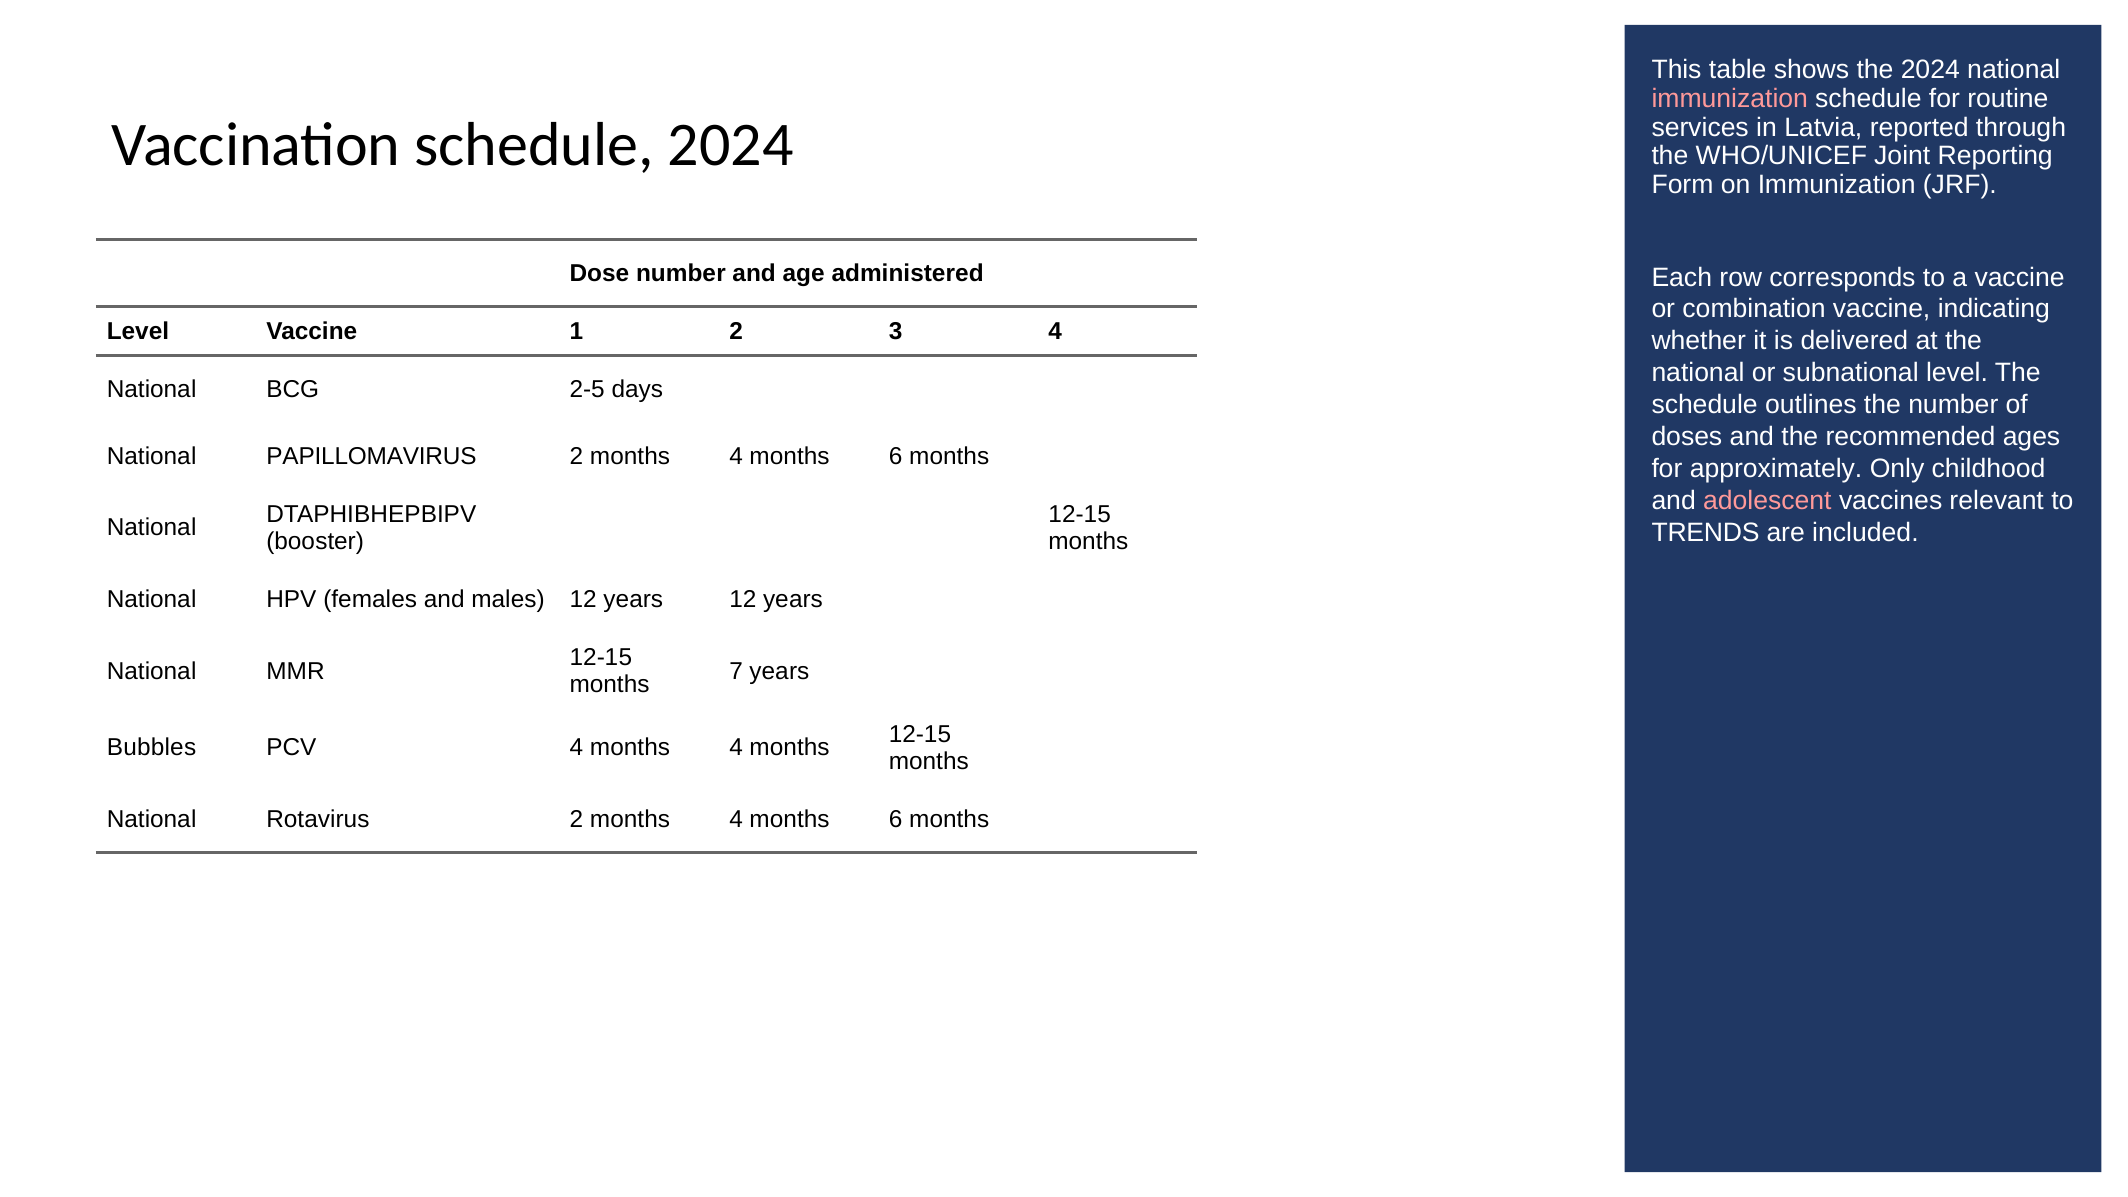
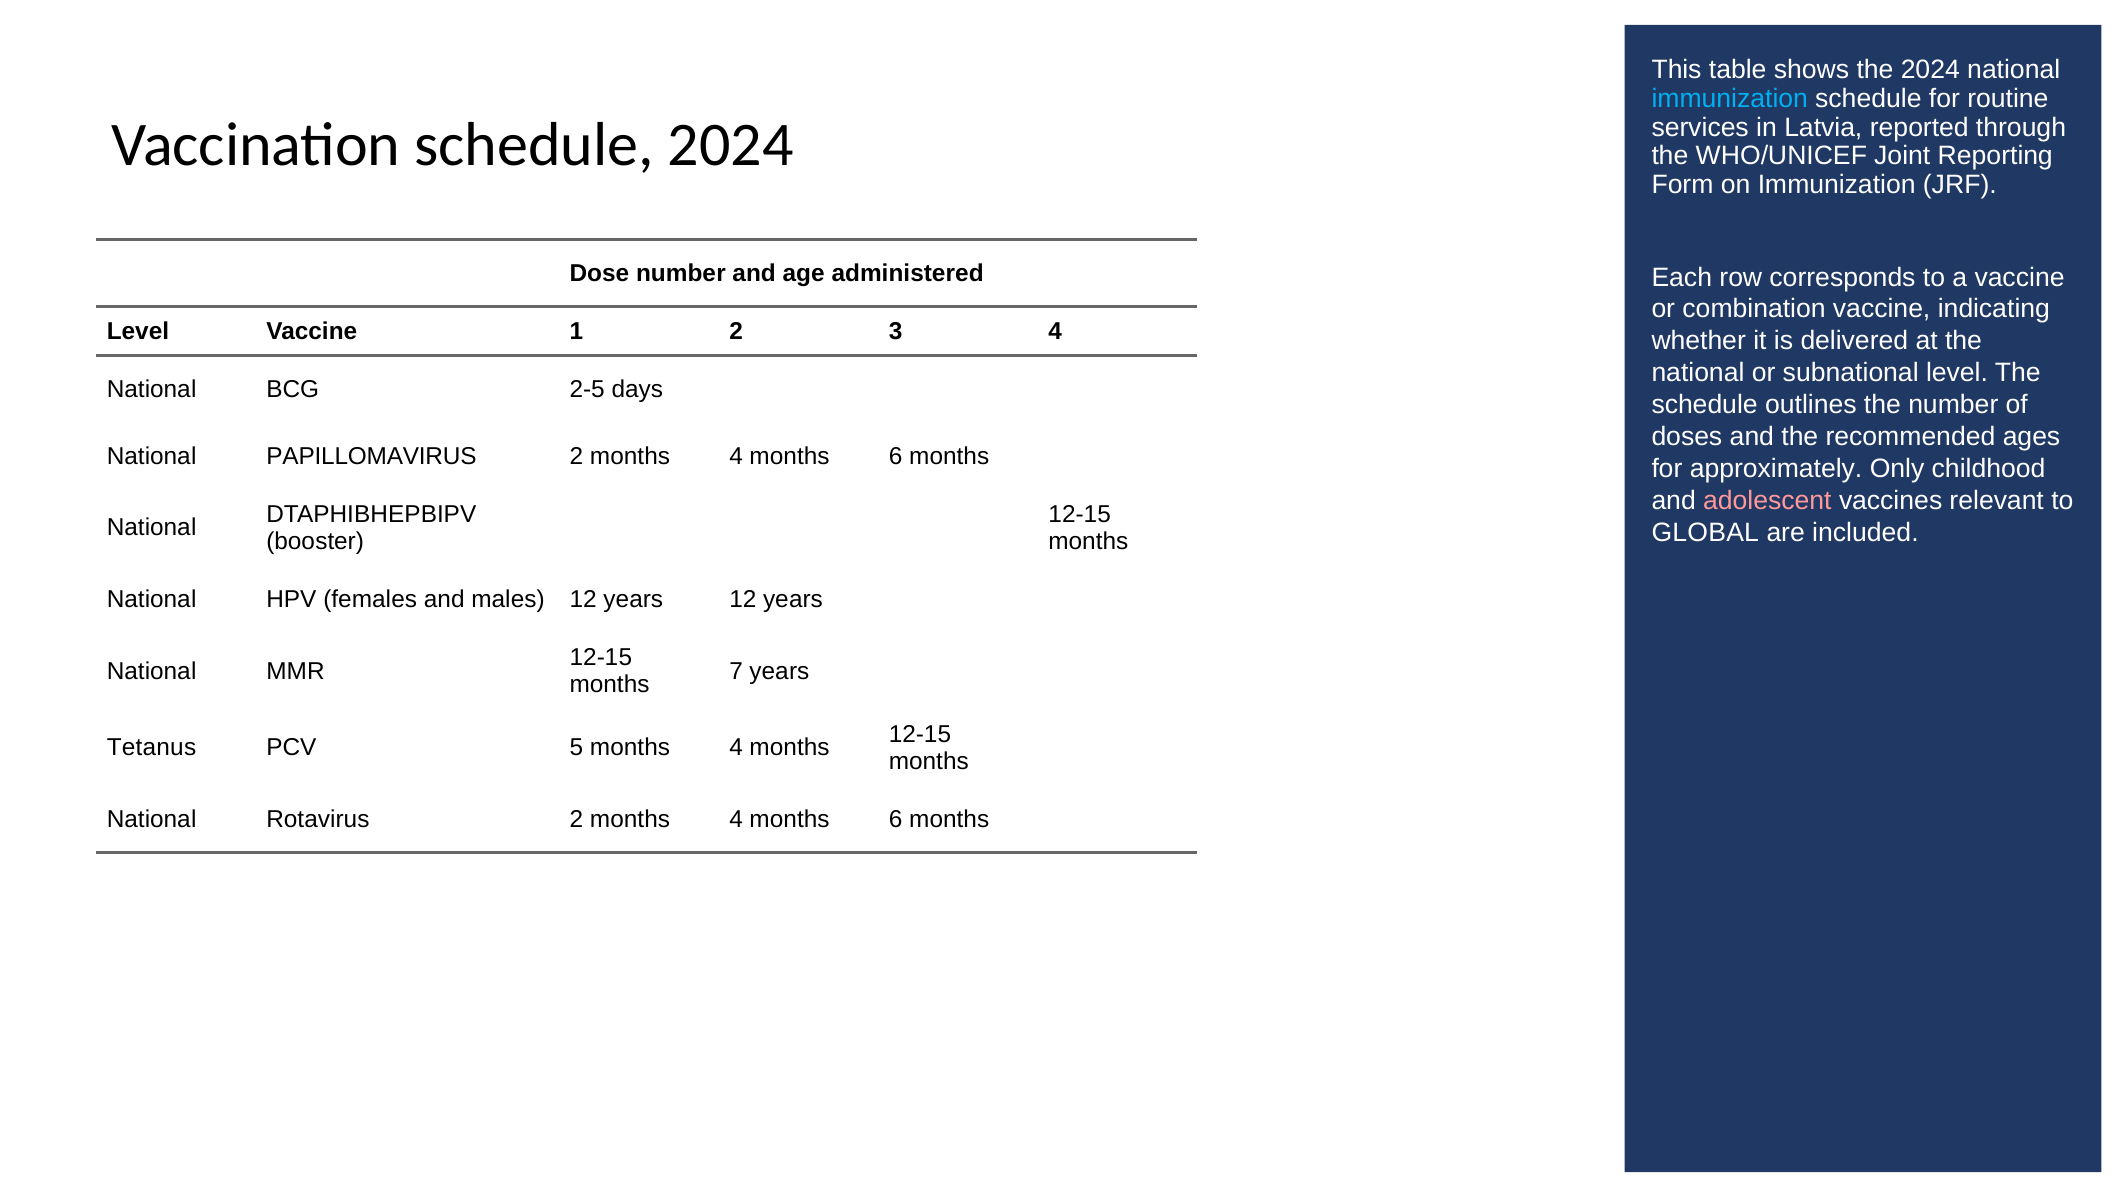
immunization at (1730, 99) colour: pink -> light blue
TRENDS: TRENDS -> GLOBAL
Bubbles: Bubbles -> Tetanus
PCV 4: 4 -> 5
